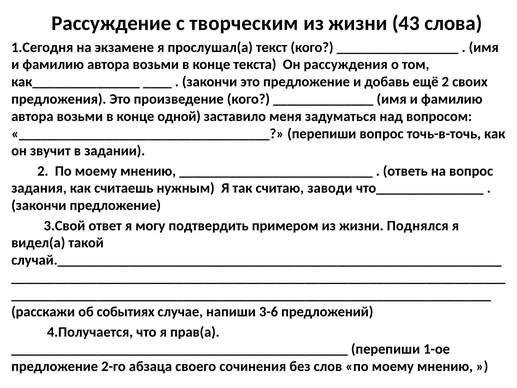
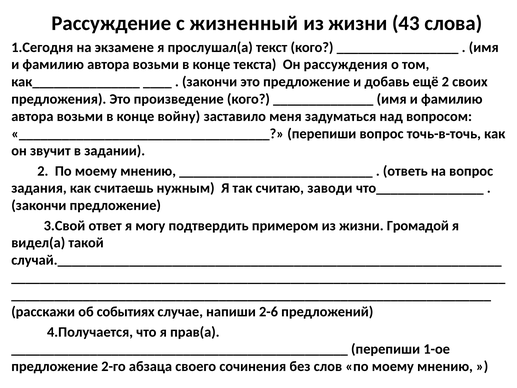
творческим: творческим -> жизненный
одной: одной -> войну
Поднялся: Поднялся -> Громадой
3-6: 3-6 -> 2-6
